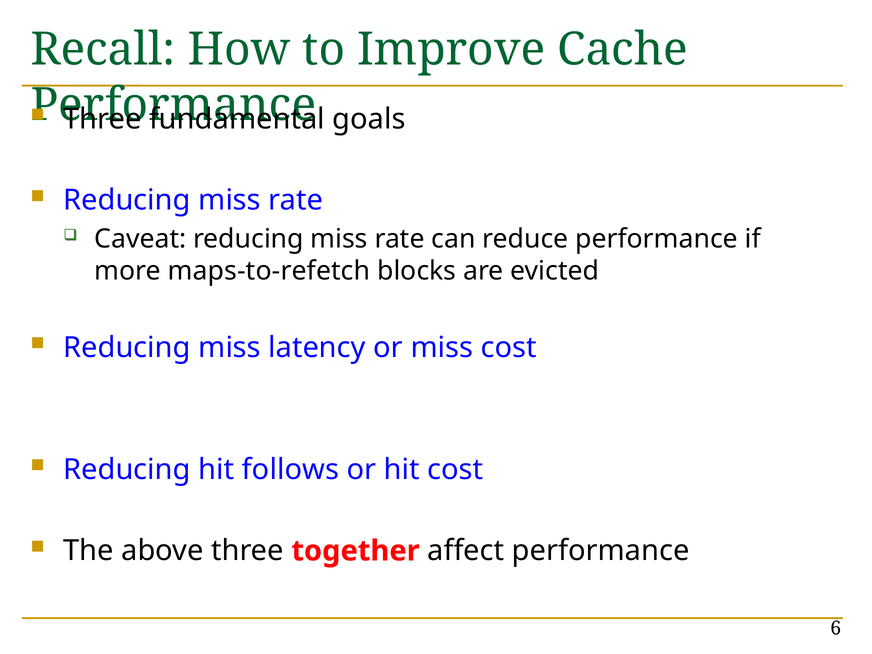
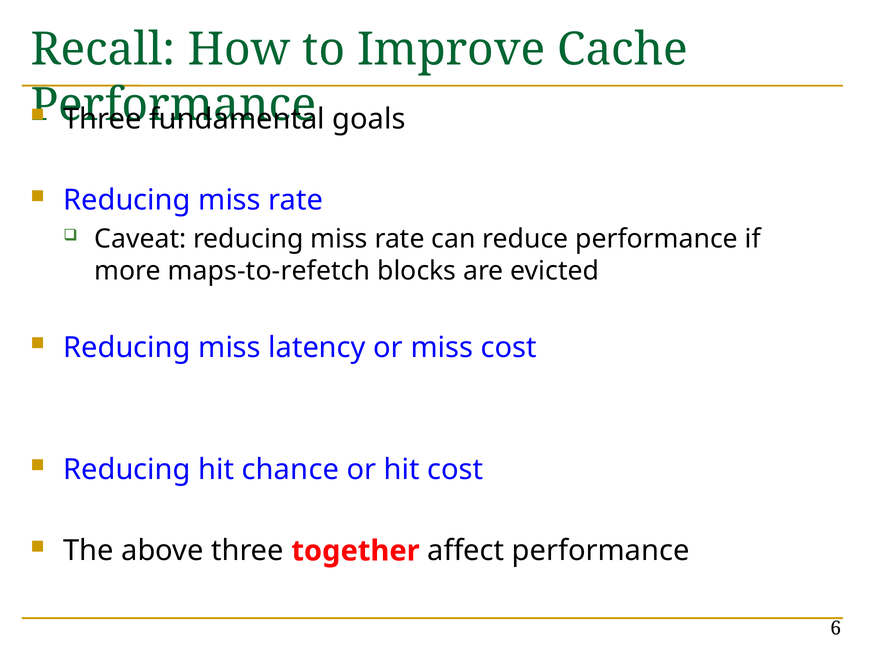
follows: follows -> chance
